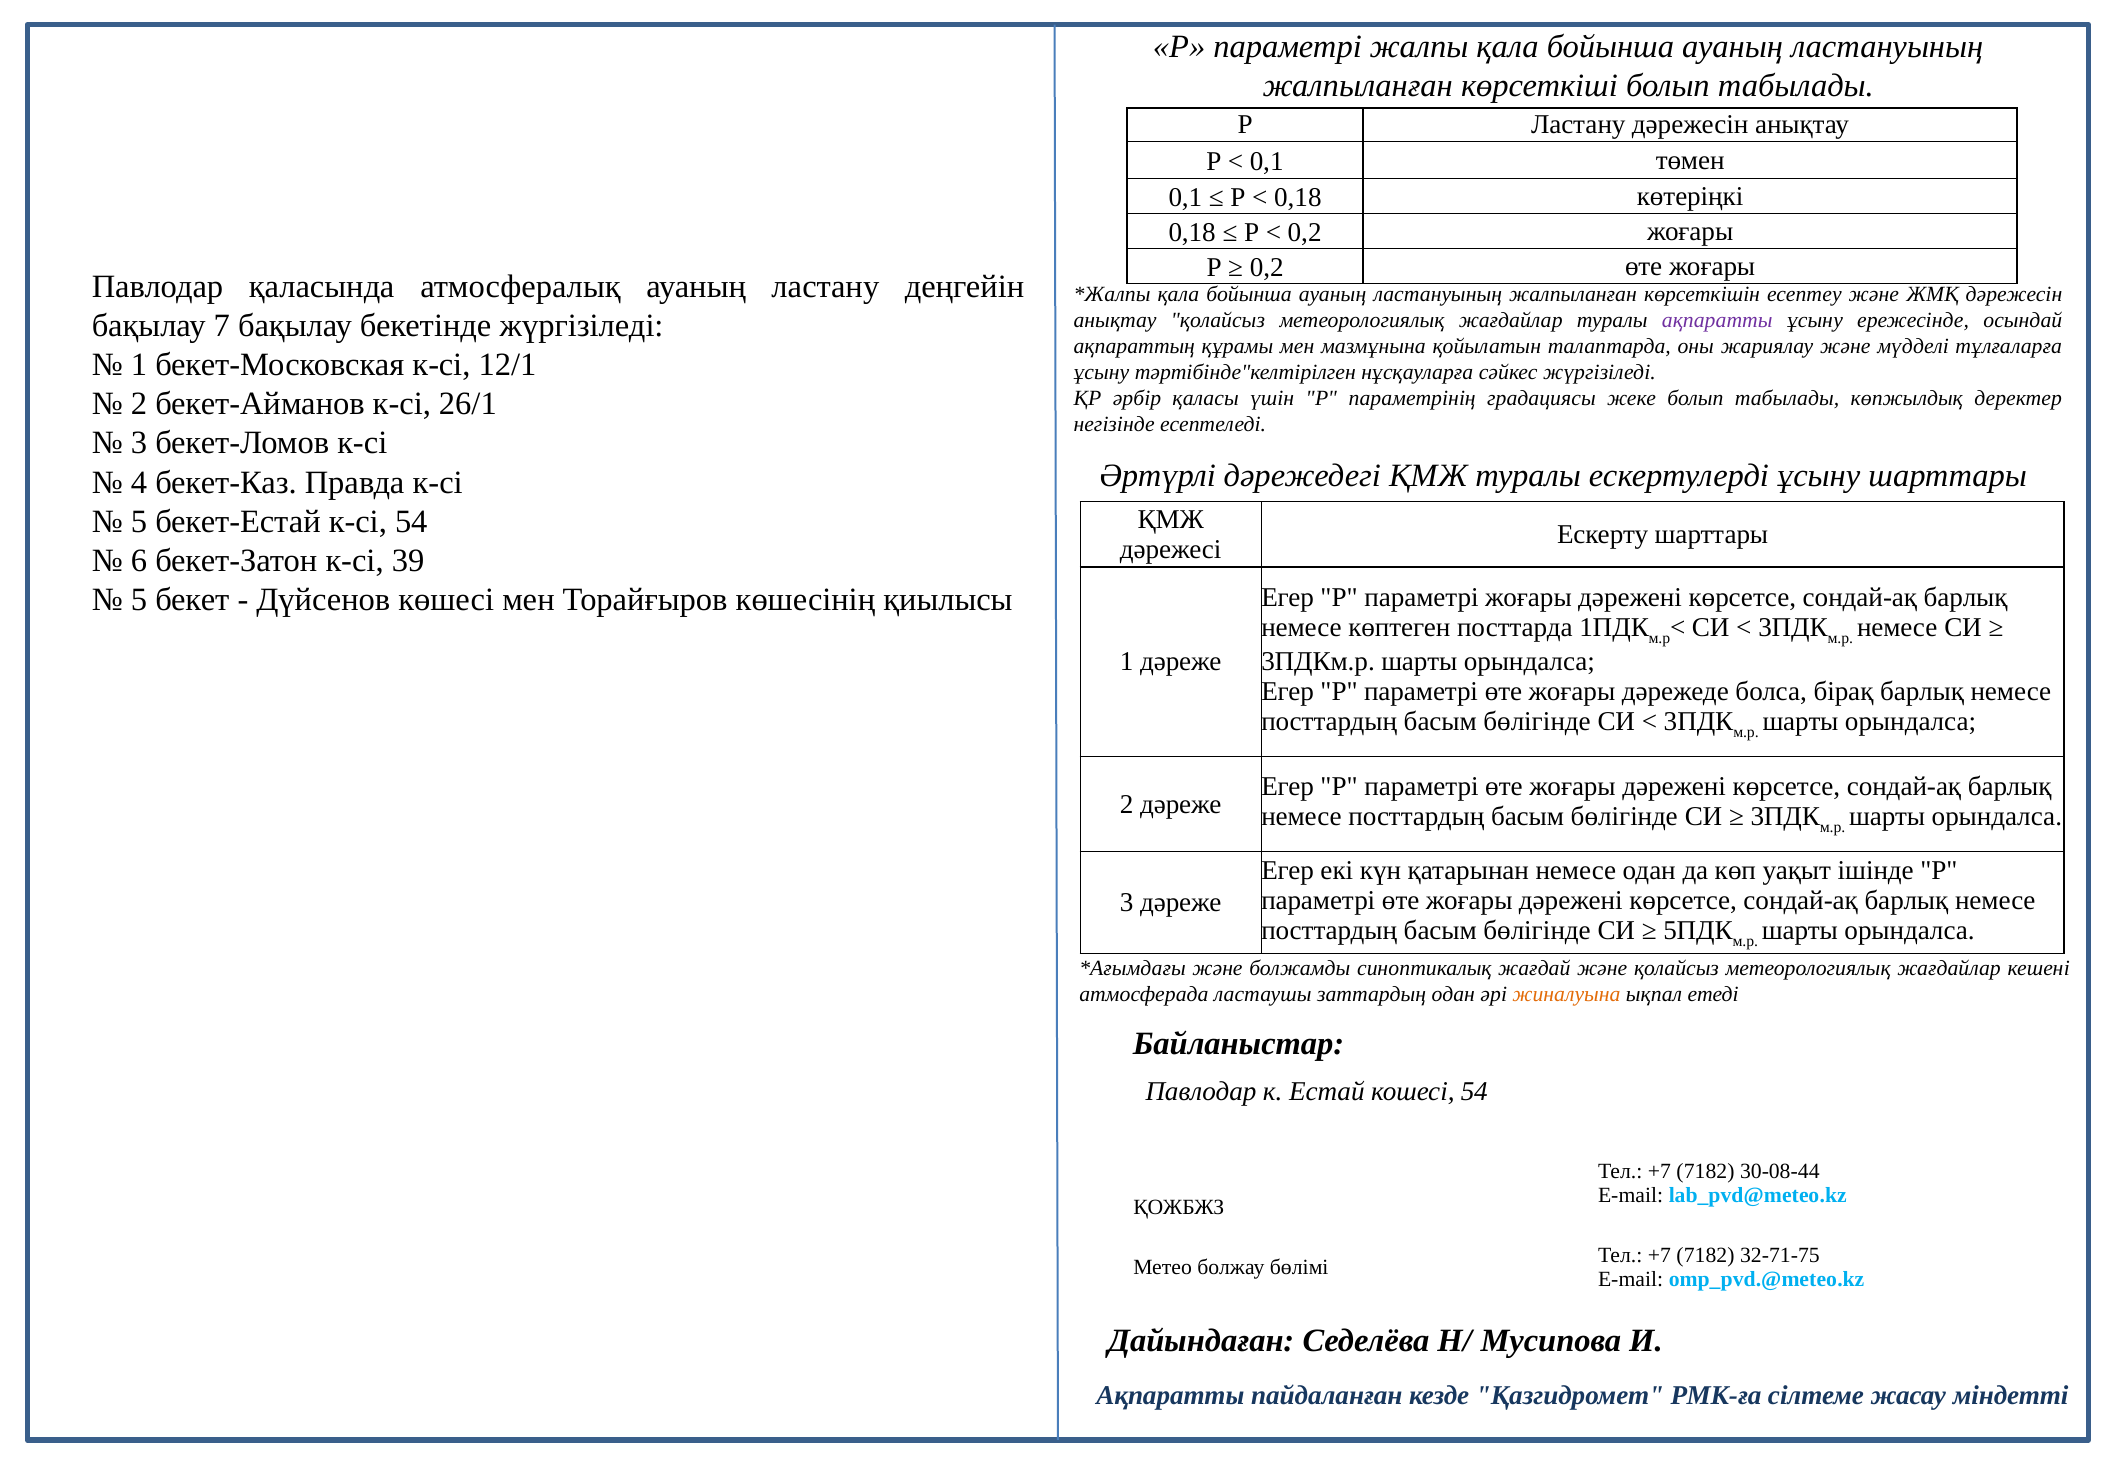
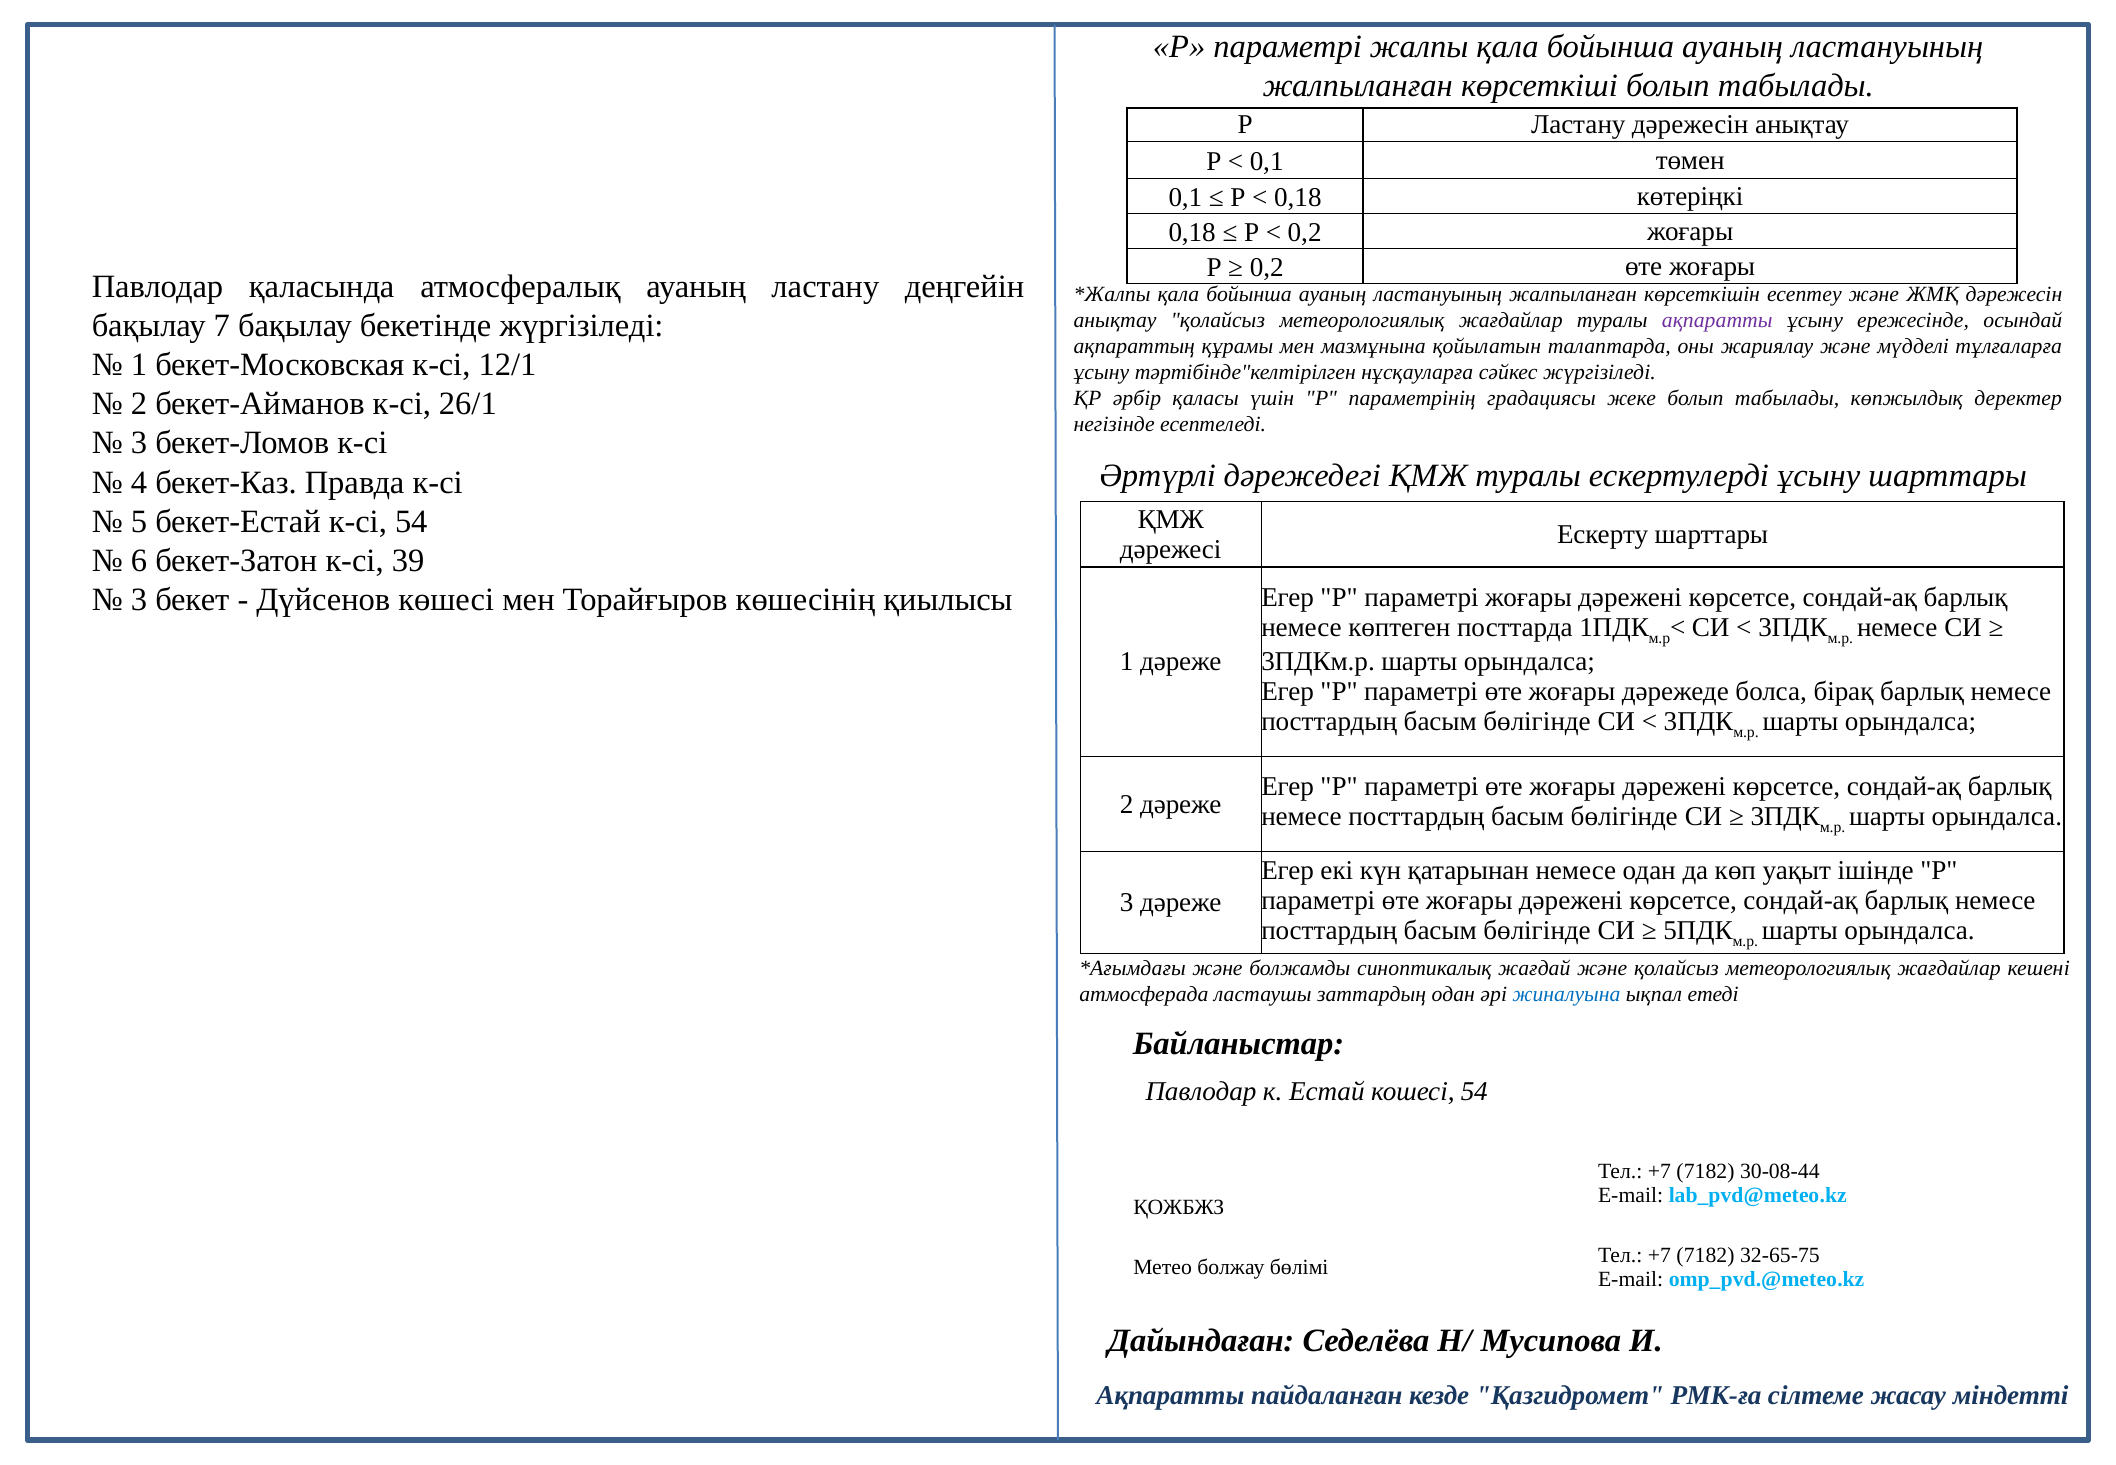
5 at (139, 599): 5 -> 3
жиналуына colour: orange -> blue
32-71-75: 32-71-75 -> 32-65-75
